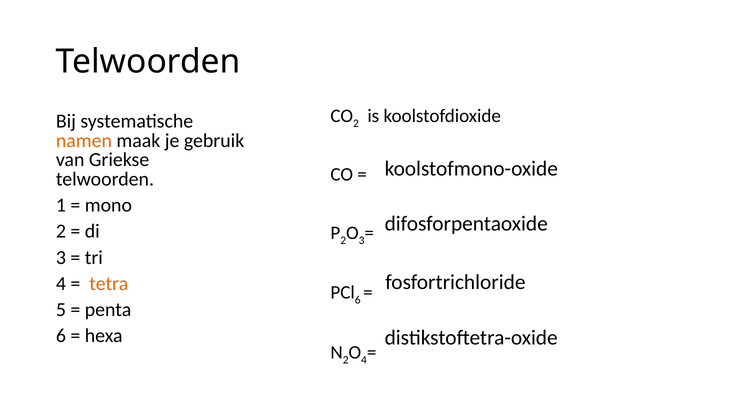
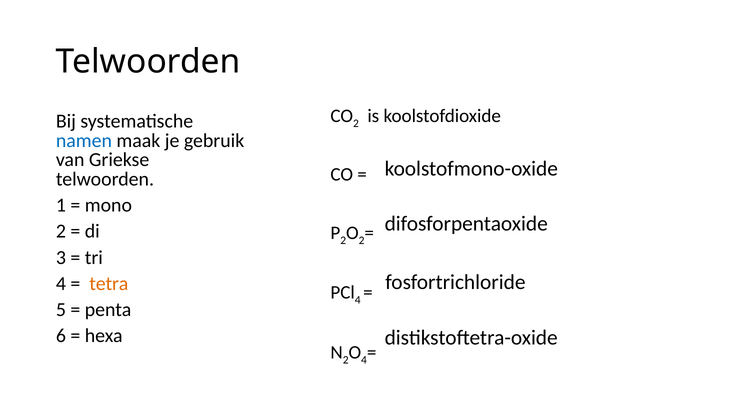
namen colour: orange -> blue
3 at (362, 241): 3 -> 2
6 at (358, 300): 6 -> 4
